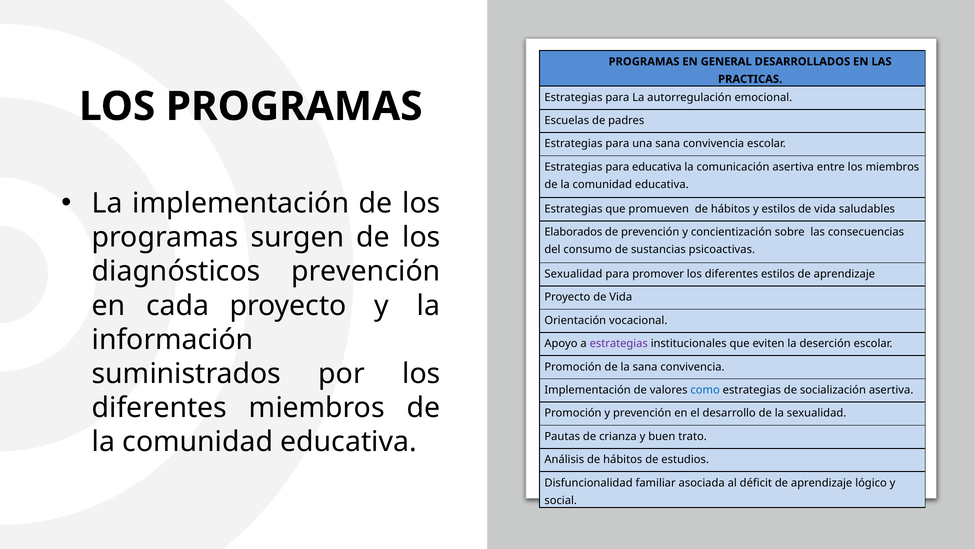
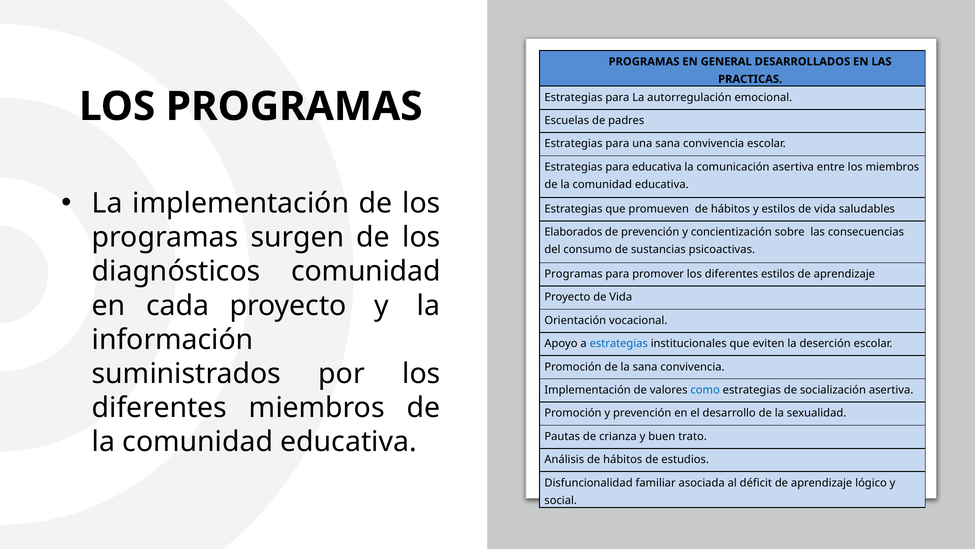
diagnósticos prevención: prevención -> comunidad
Sexualidad at (573, 274): Sexualidad -> Programas
estrategias at (619, 343) colour: purple -> blue
